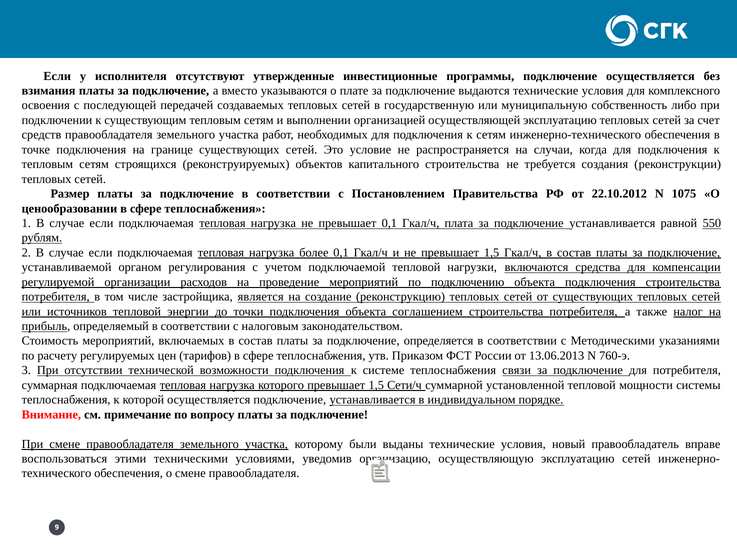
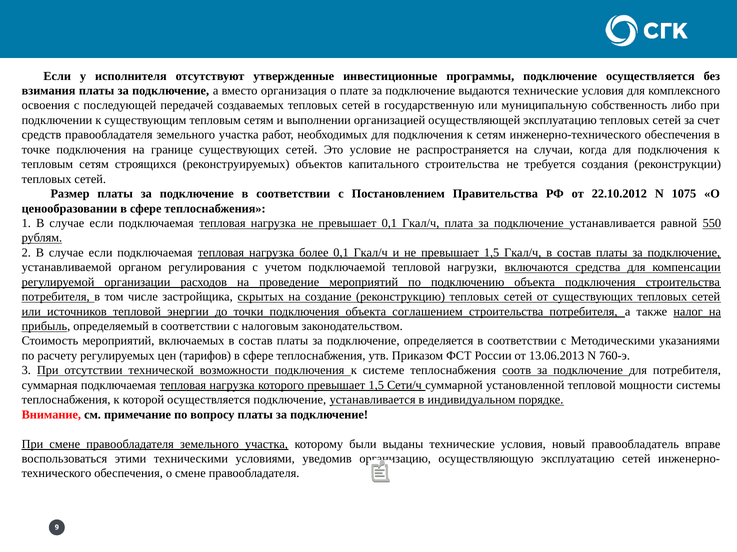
указываются: указываются -> организация
является: является -> скрытых
связи: связи -> соотв
